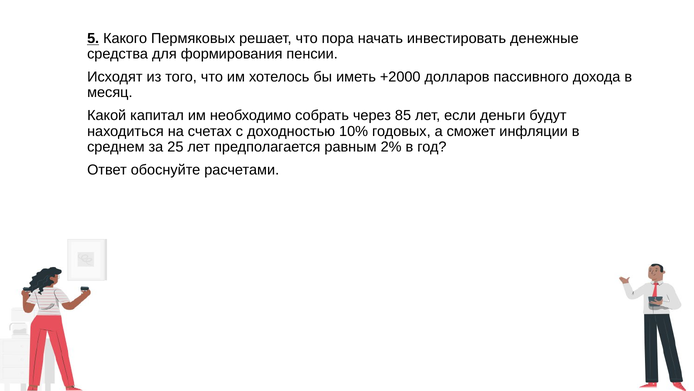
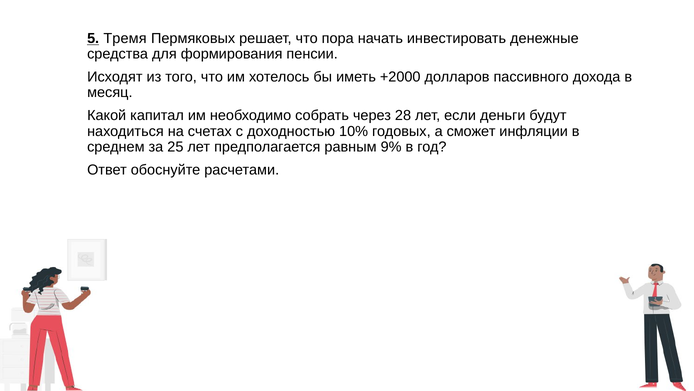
Какого: Какого -> Тремя
85: 85 -> 28
2%: 2% -> 9%
